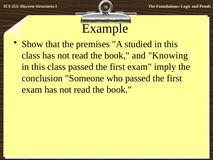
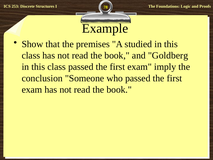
Knowing: Knowing -> Goldberg
